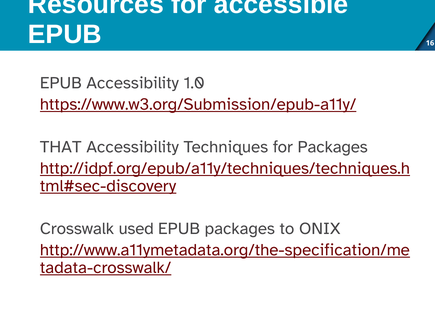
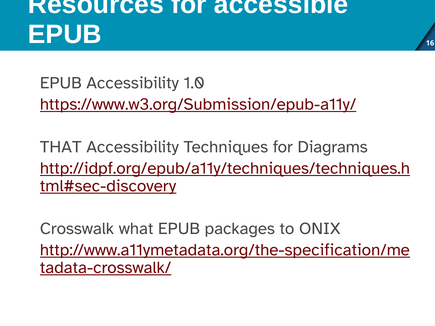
for Packages: Packages -> Diagrams
used: used -> what
